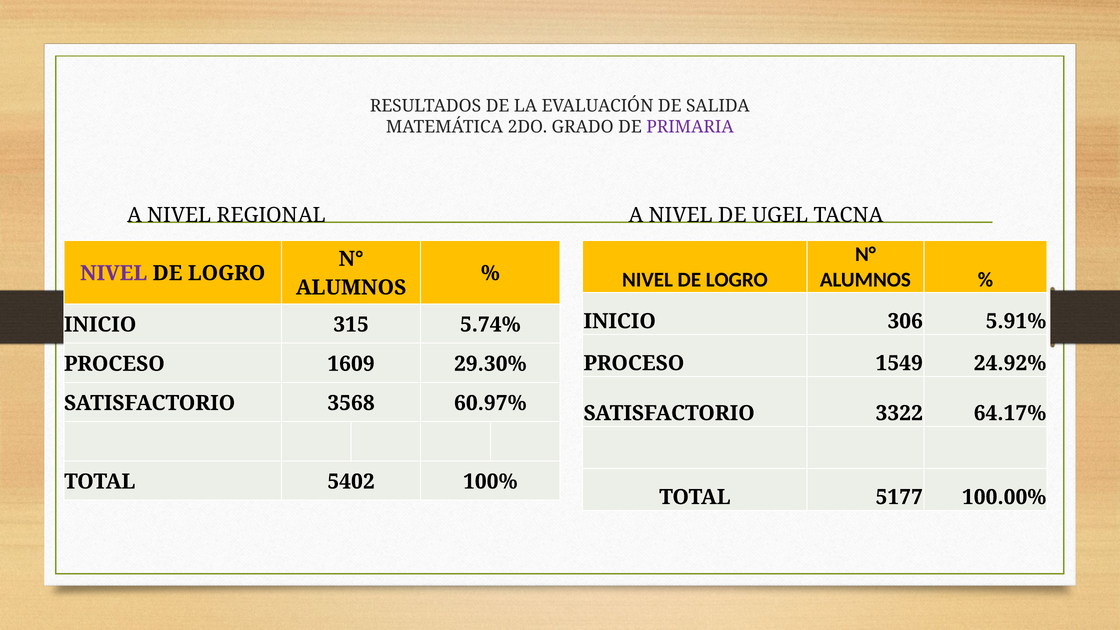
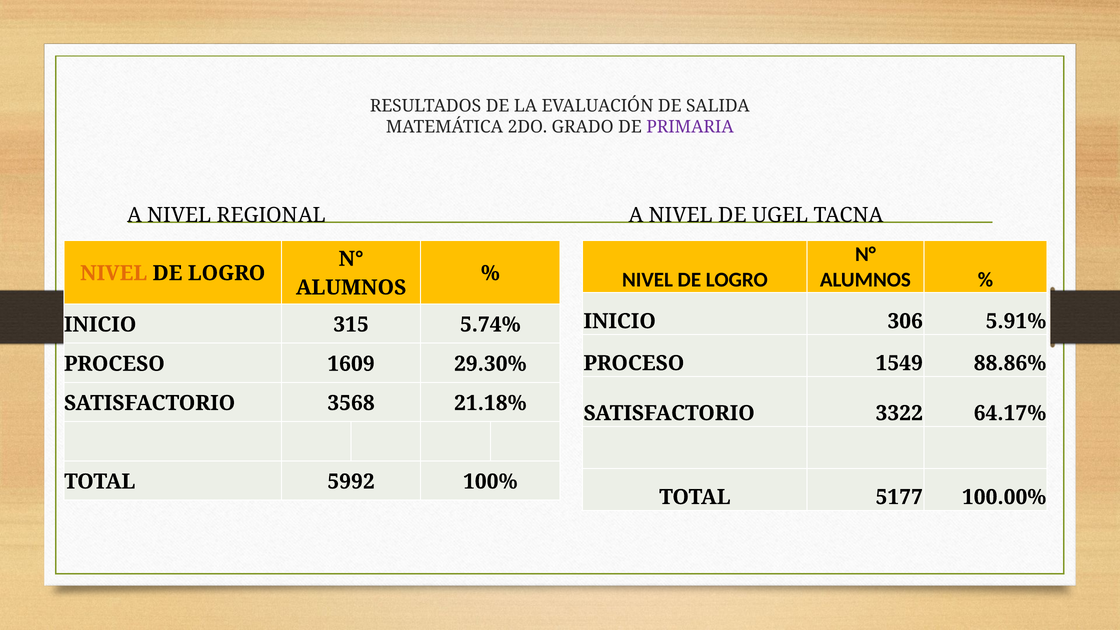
NIVEL at (114, 273) colour: purple -> orange
24.92%: 24.92% -> 88.86%
60.97%: 60.97% -> 21.18%
5402: 5402 -> 5992
